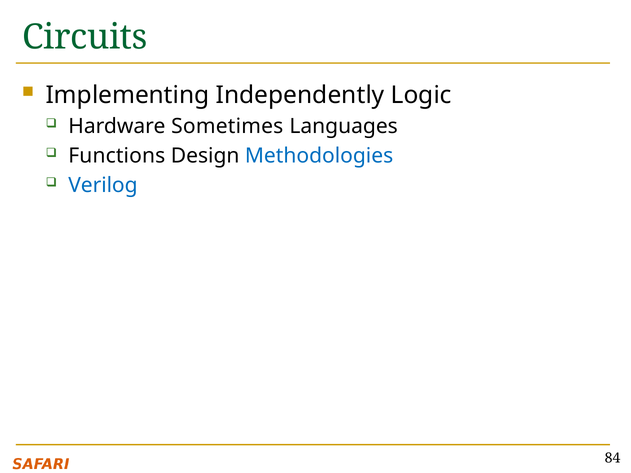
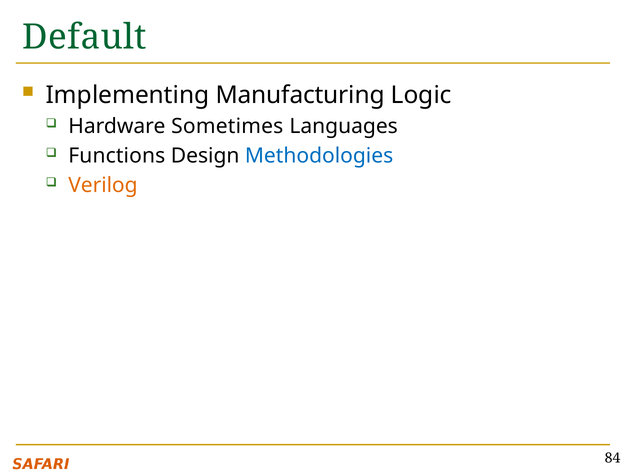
Circuits: Circuits -> Default
Independently: Independently -> Manufacturing
Verilog colour: blue -> orange
